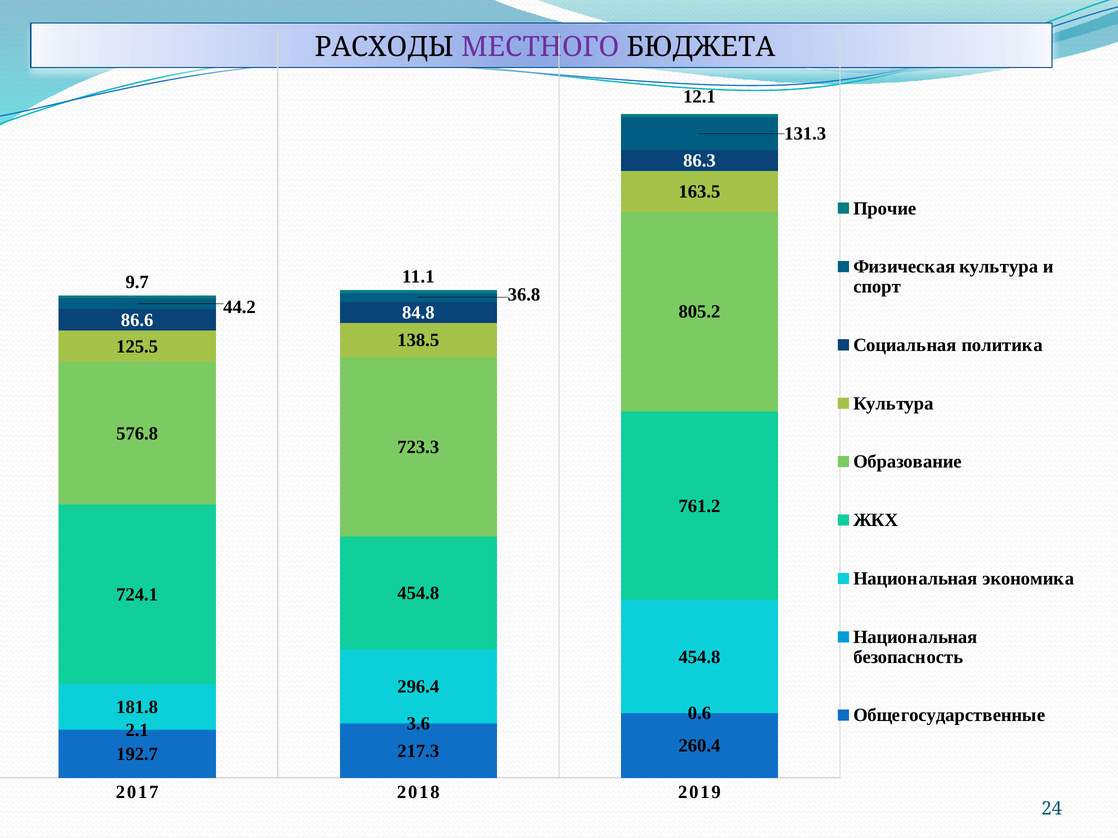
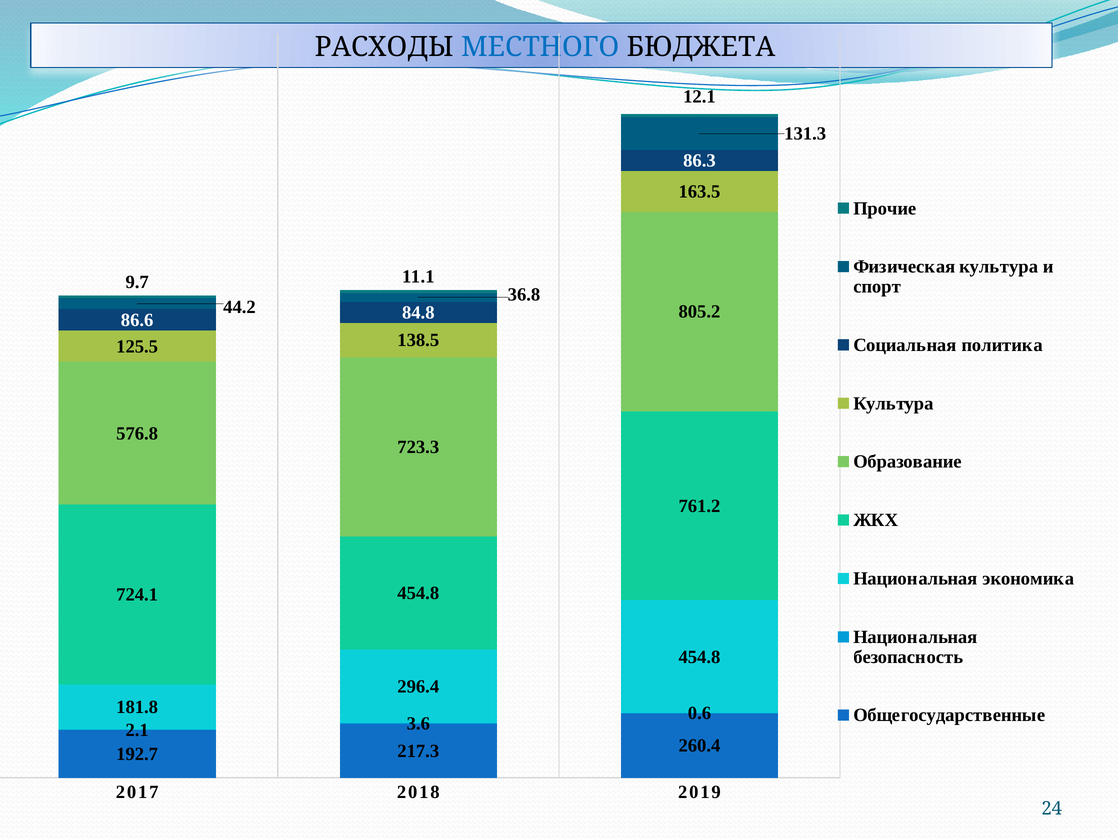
МЕСТНОГО colour: purple -> blue
